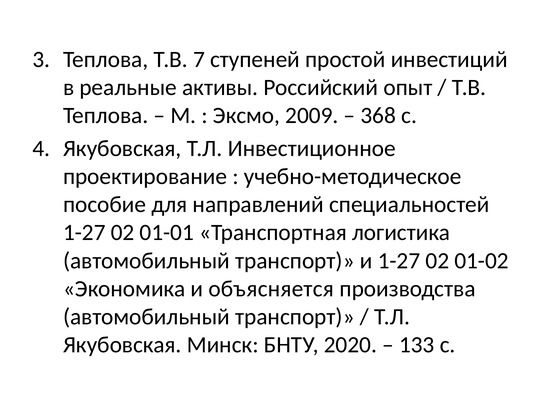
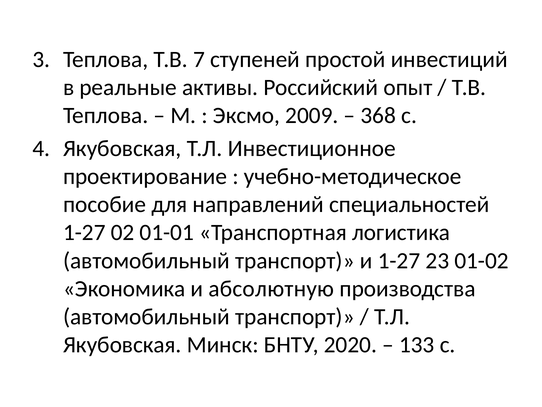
и 1-27 02: 02 -> 23
объясняется: объясняется -> абсолютную
